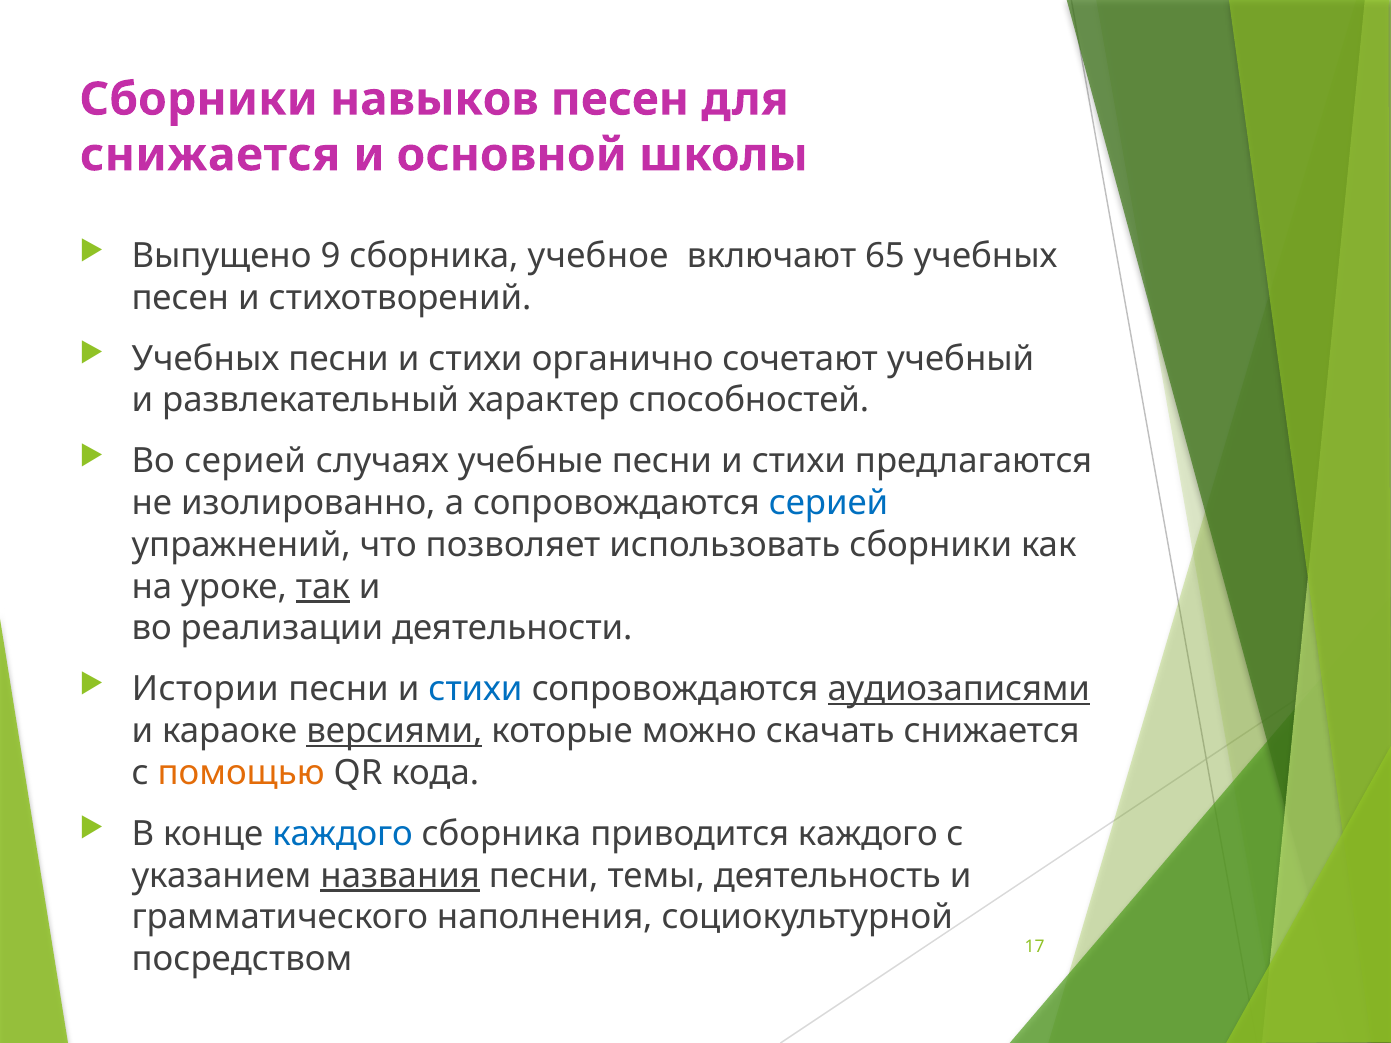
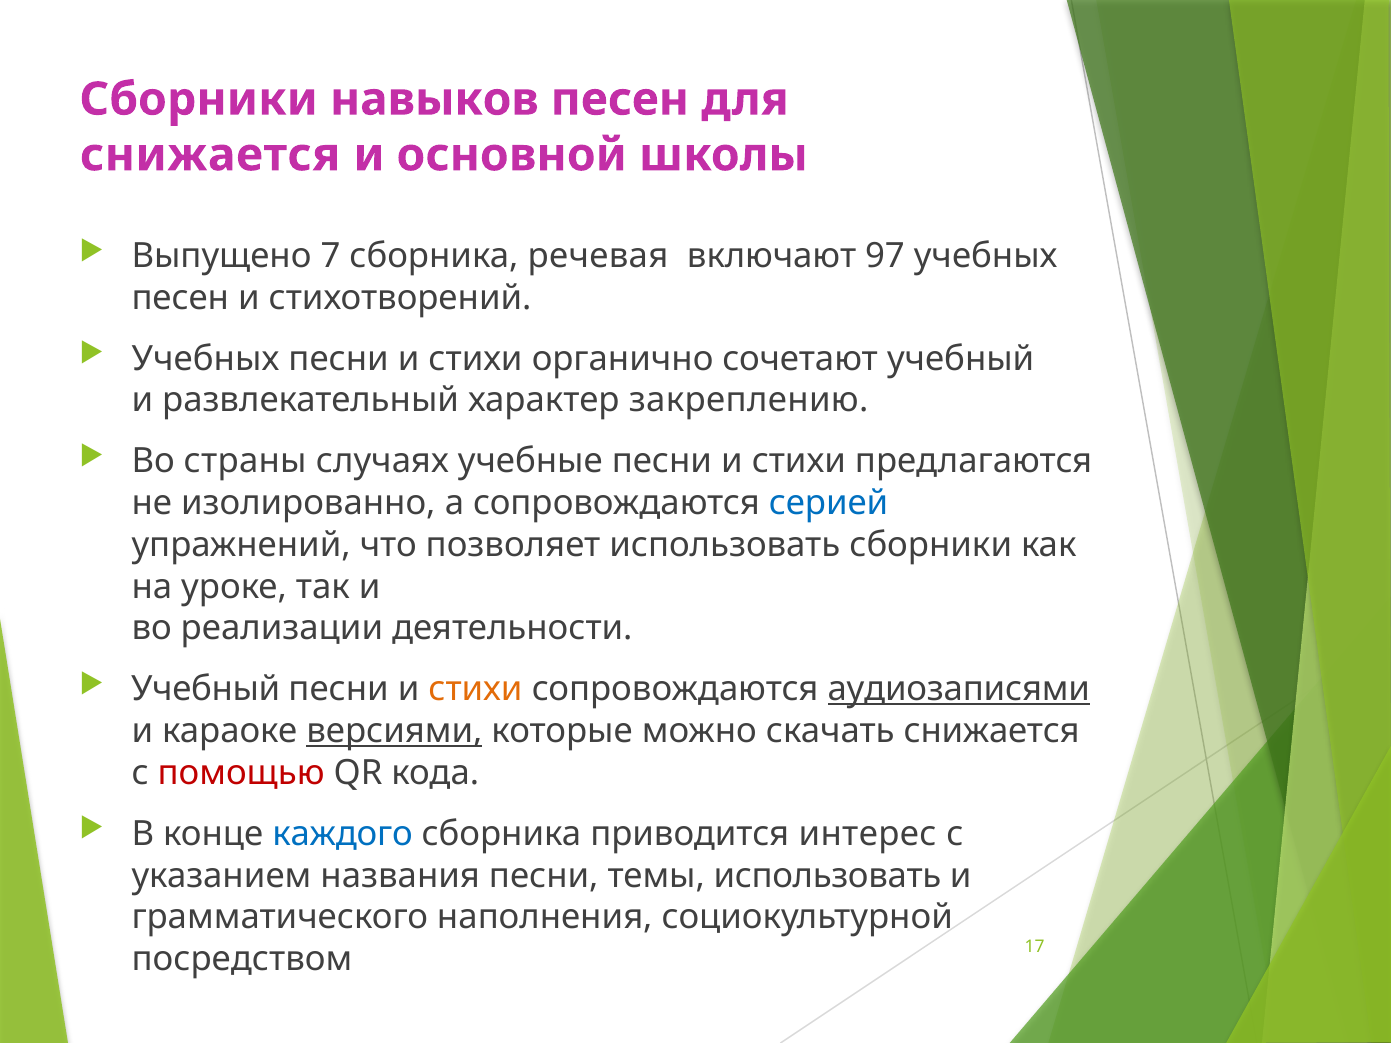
9: 9 -> 7
учебное: учебное -> речевая
65: 65 -> 97
способностей: способностей -> закреплению
Во серией: серией -> страны
так underline: present -> none
Истории at (205, 690): Истории -> Учебный
стихи at (475, 690) colour: blue -> orange
помощью colour: orange -> red
приводится каждого: каждого -> интерес
названия underline: present -> none
темы деятельность: деятельность -> использовать
